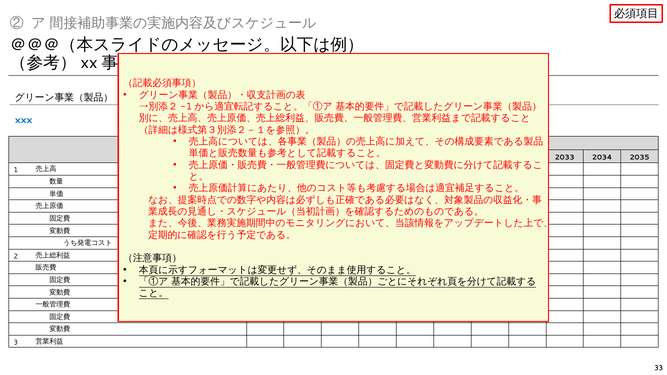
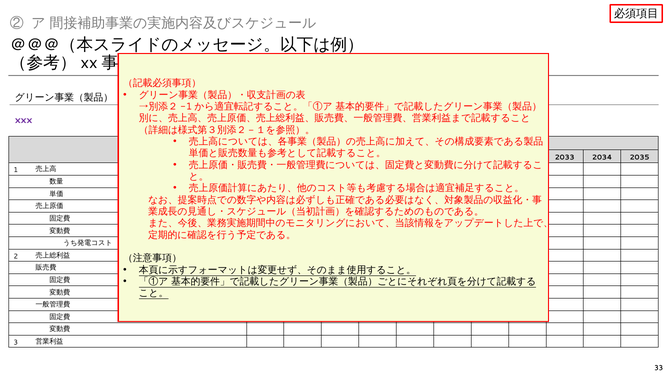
xxx colour: blue -> purple
